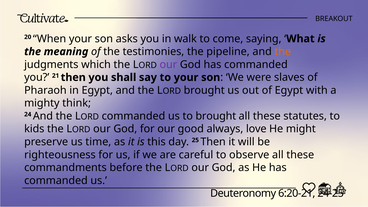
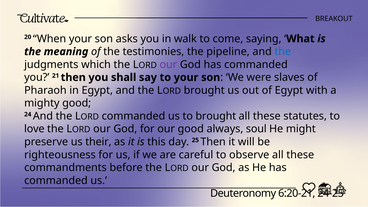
the at (283, 52) colour: orange -> blue
mighty think: think -> good
kids: kids -> love
love: love -> soul
time: time -> their
